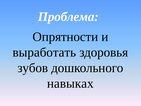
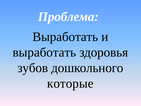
Опрятности at (65, 37): Опрятности -> Выработать
навыках: навыках -> которые
